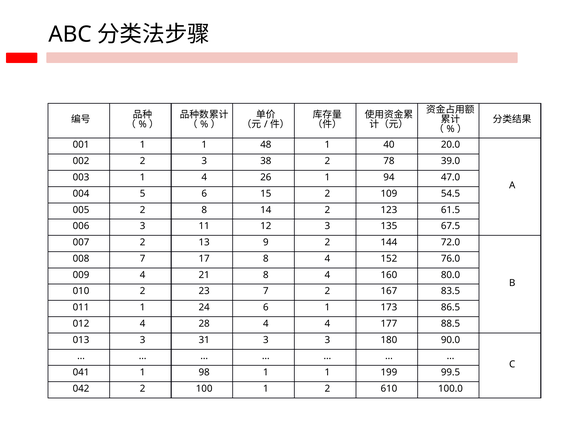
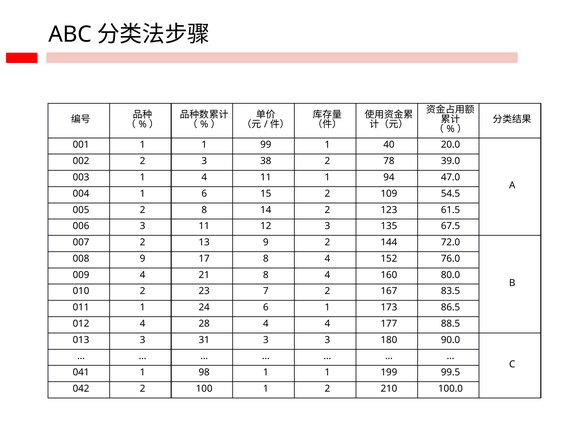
48: 48 -> 99
4 26: 26 -> 11
004 5: 5 -> 1
008 7: 7 -> 9
610: 610 -> 210
